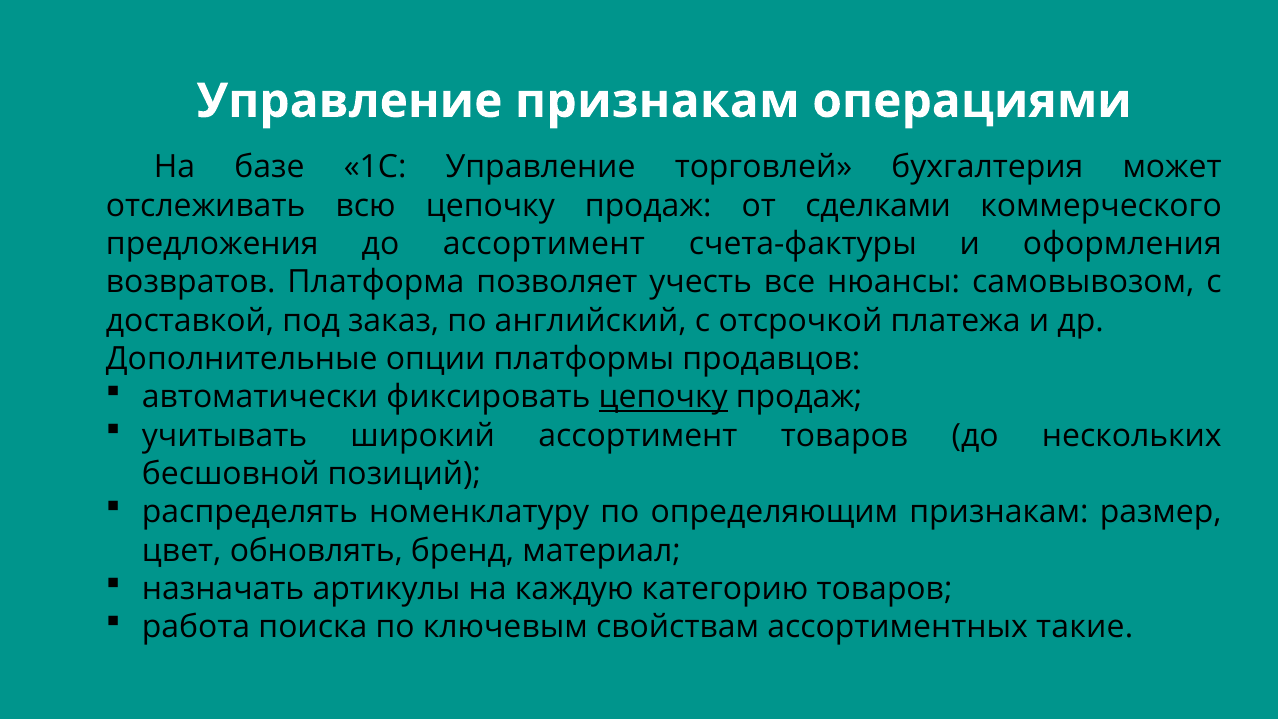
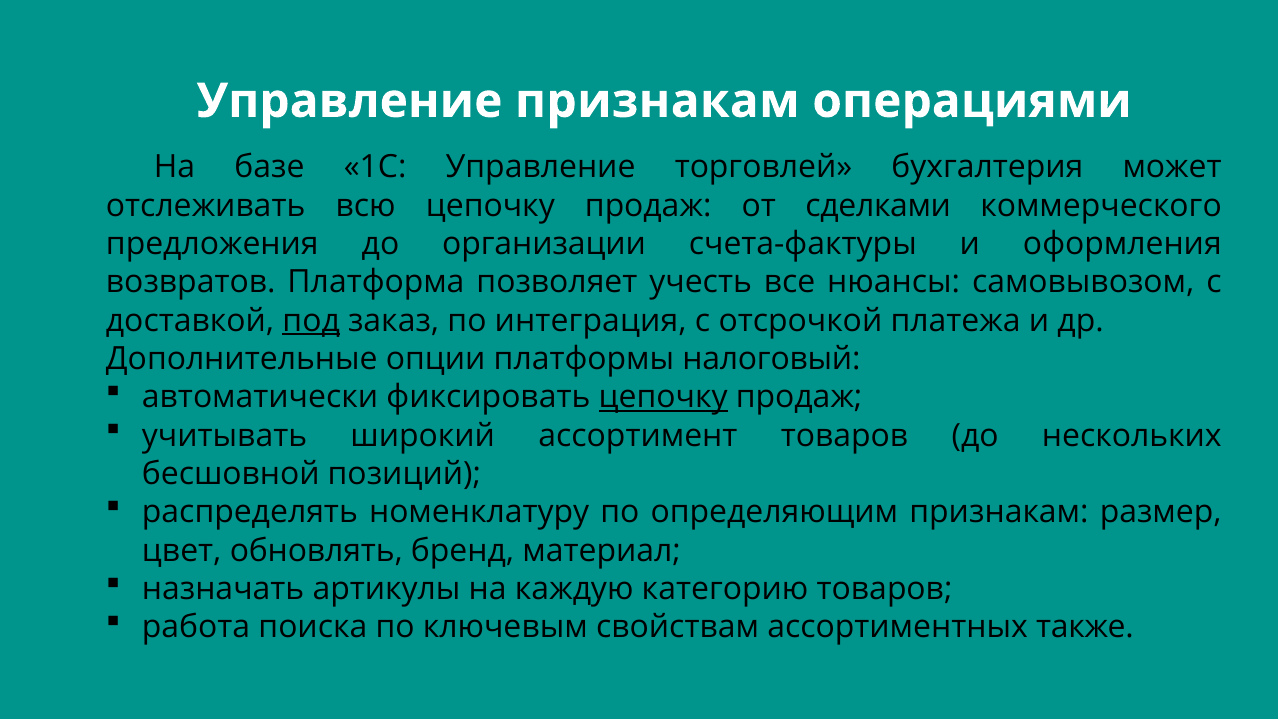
до ассортимент: ассортимент -> организации
под underline: none -> present
английский: английский -> интеграция
продавцов: продавцов -> налоговый
такие: такие -> также
